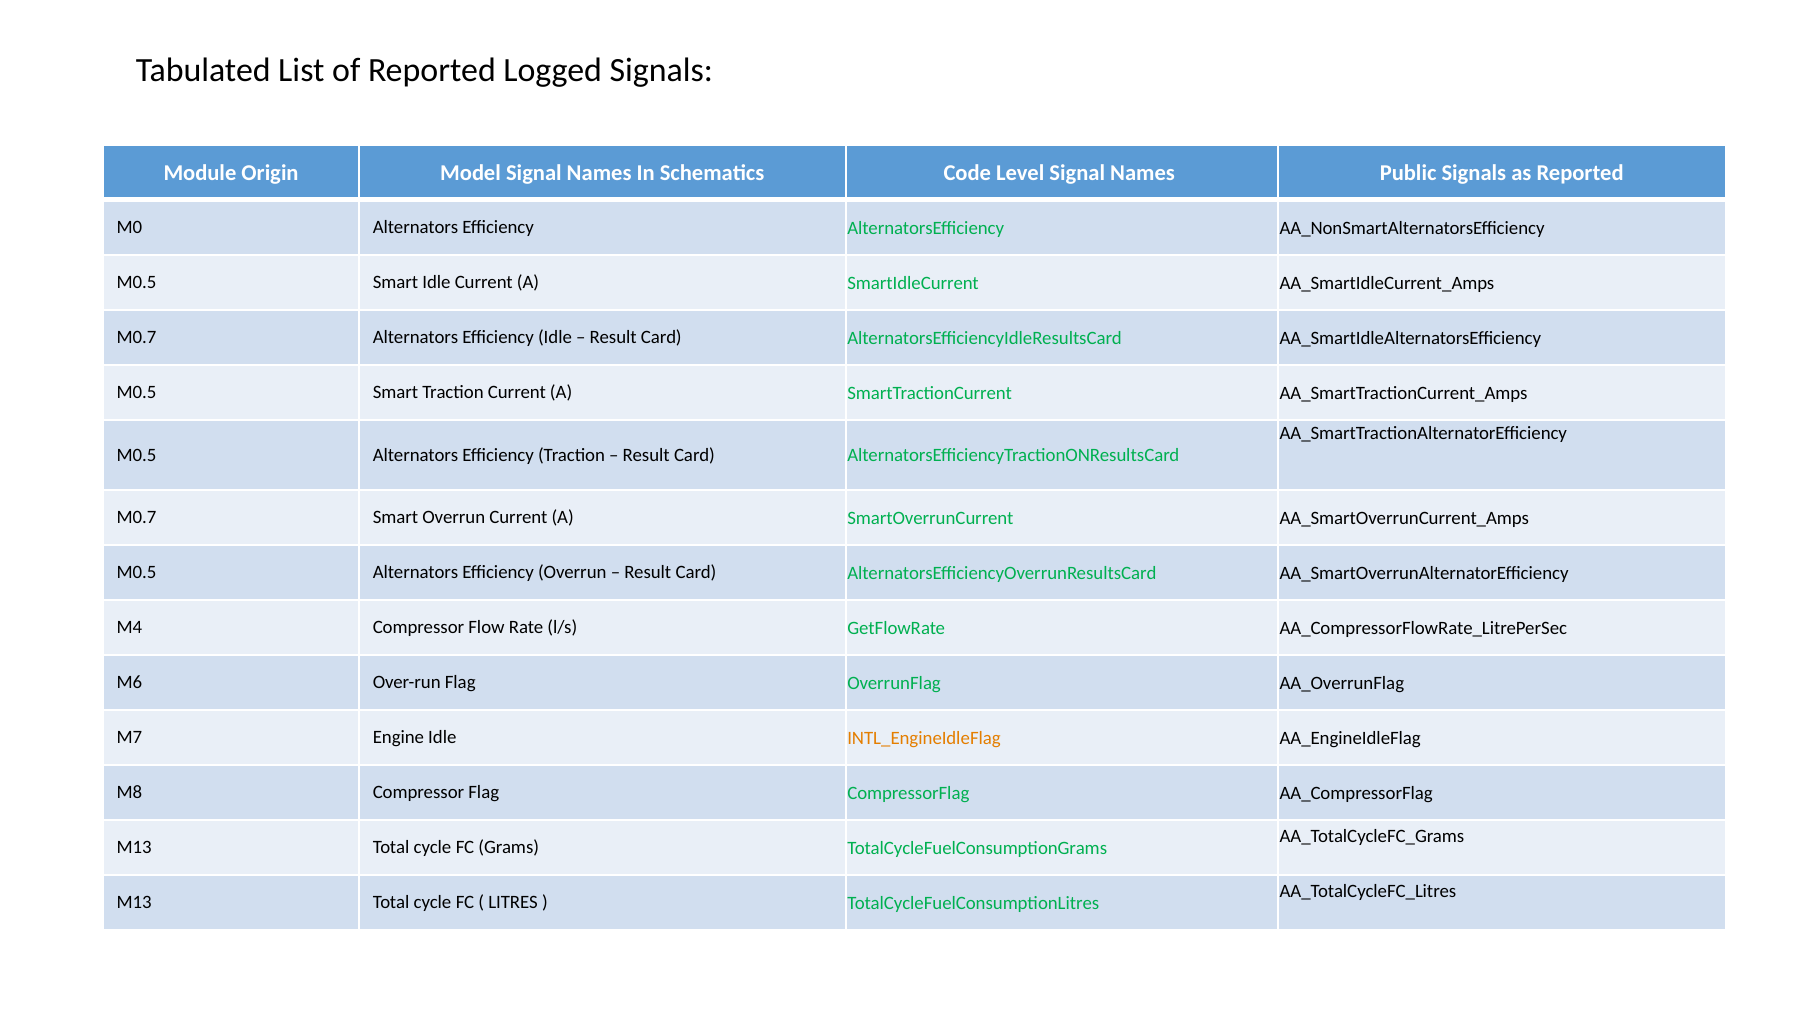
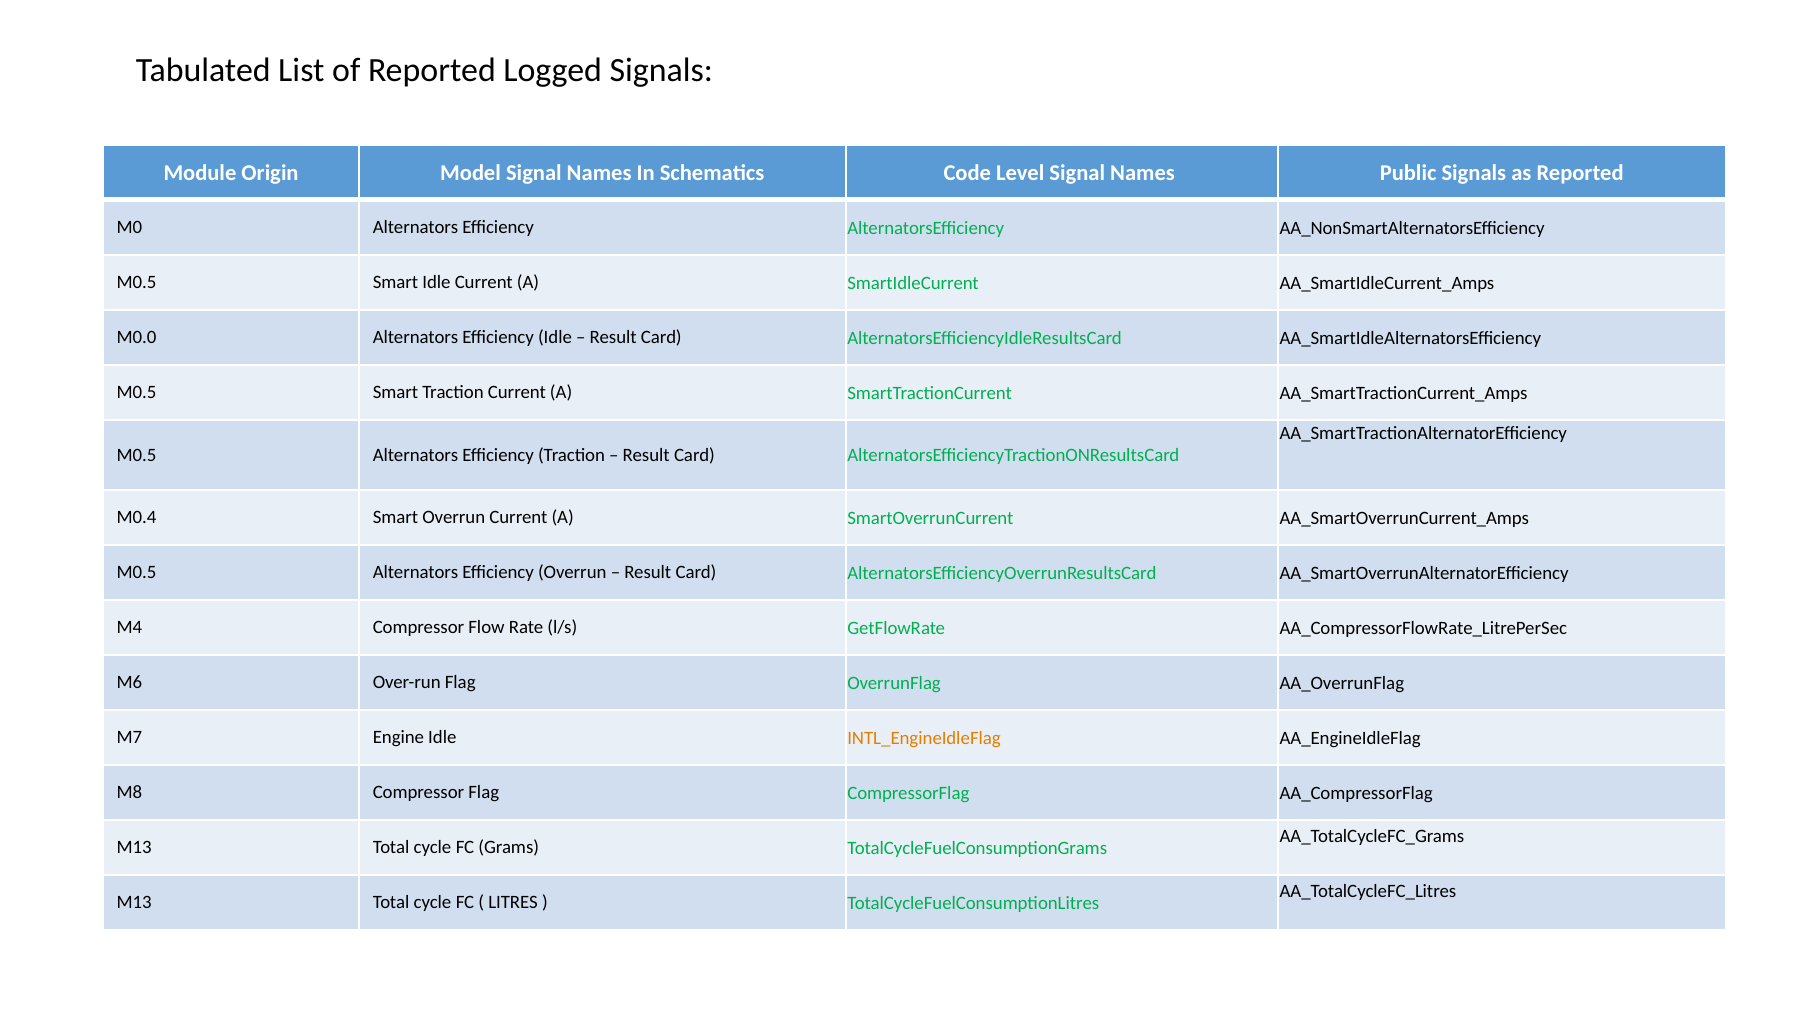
M0.7 at (137, 338): M0.7 -> M0.0
M0.7 at (137, 518): M0.7 -> M0.4
